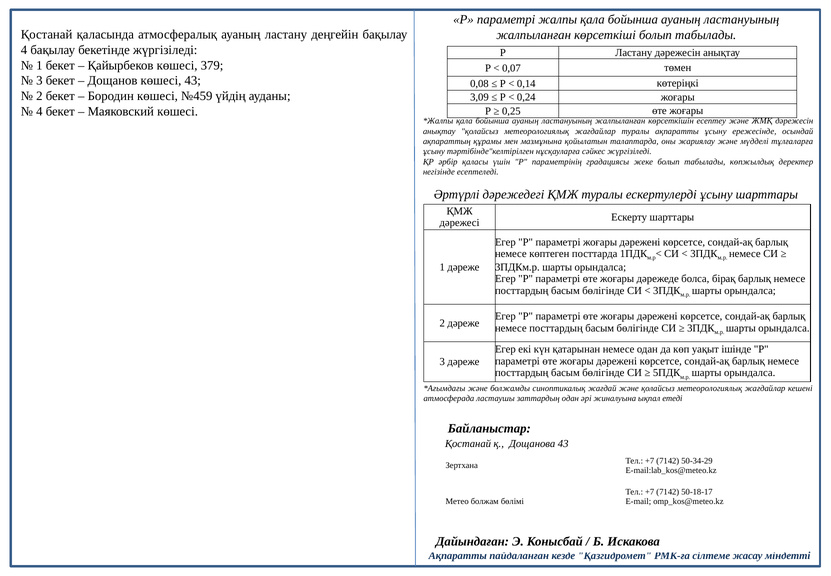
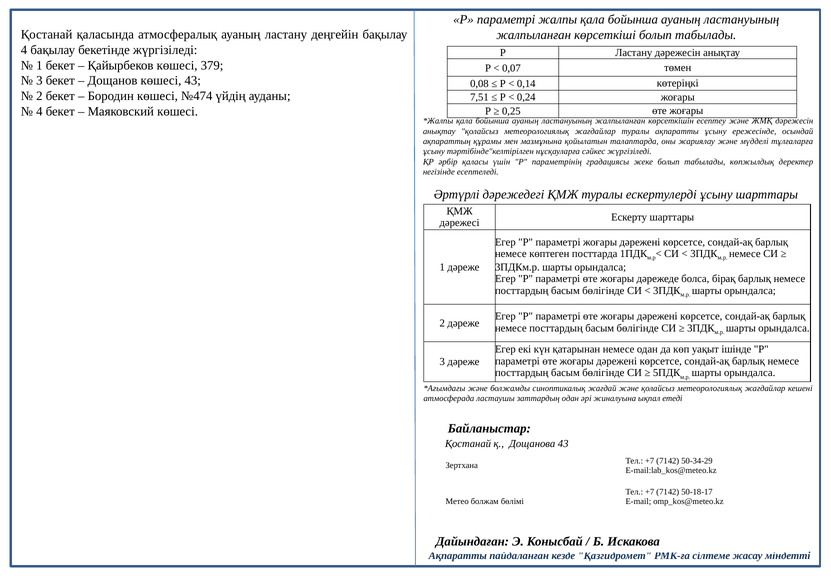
№459: №459 -> №474
3,09: 3,09 -> 7,51
